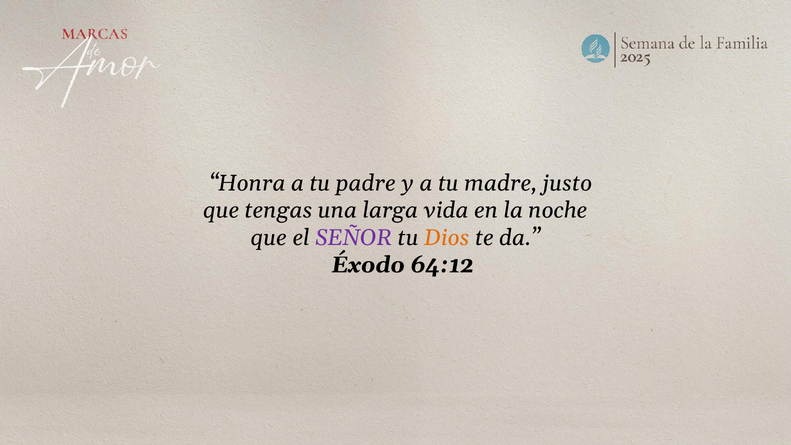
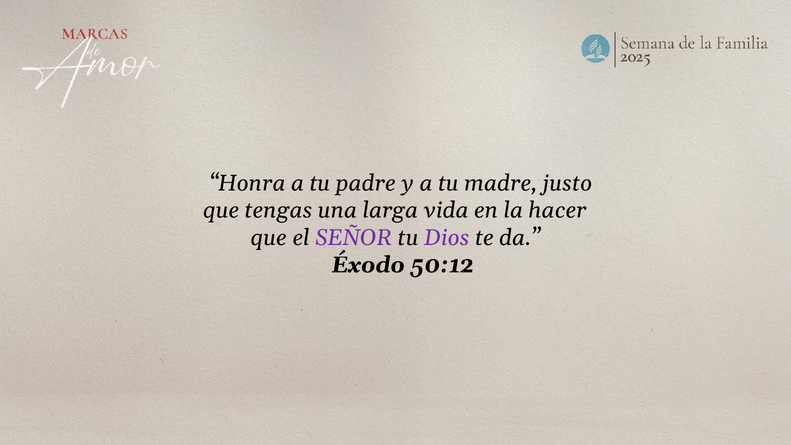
noche: noche -> hacer
Dios colour: orange -> purple
64:12: 64:12 -> 50:12
